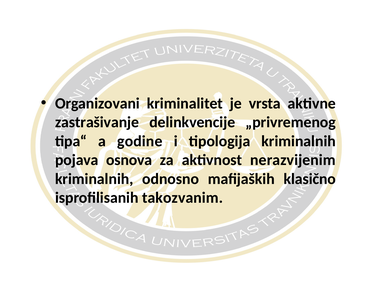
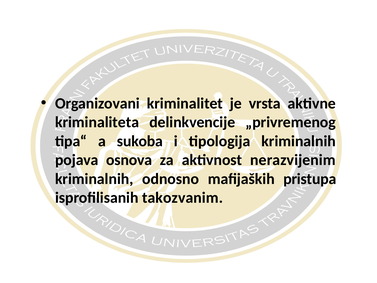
zastrašivanje: zastrašivanje -> kriminaliteta
godine: godine -> sukoba
klasično: klasično -> pristupa
